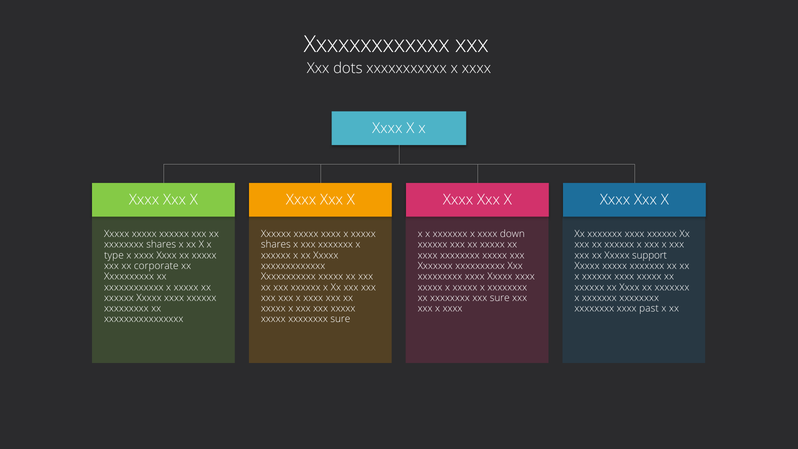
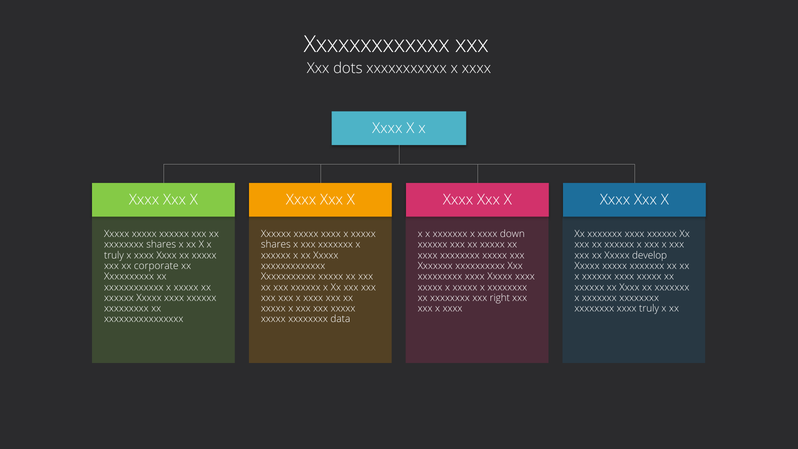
type at (114, 255): type -> truly
support: support -> develop
xxx sure: sure -> right
xxxx past: past -> truly
xxxxxxxx sure: sure -> data
